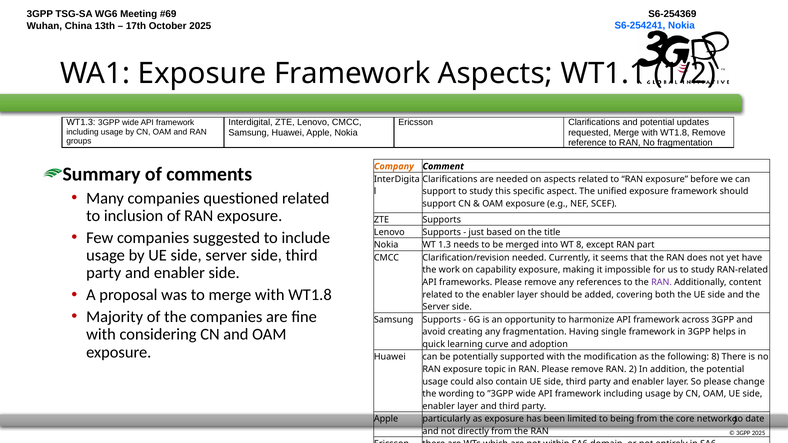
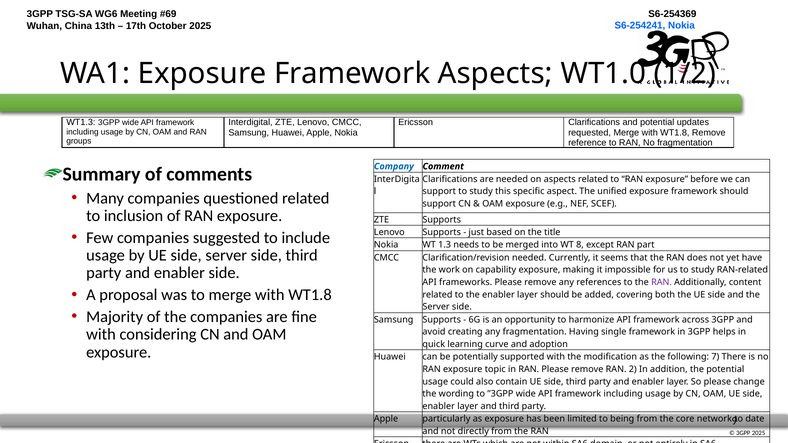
WT1.1: WT1.1 -> WT1.0
Company colour: orange -> blue
following 8: 8 -> 7
